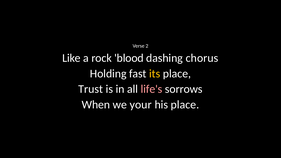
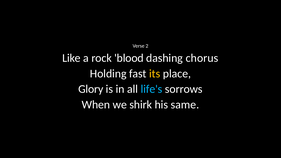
Trust: Trust -> Glory
life's colour: pink -> light blue
your: your -> shirk
his place: place -> same
